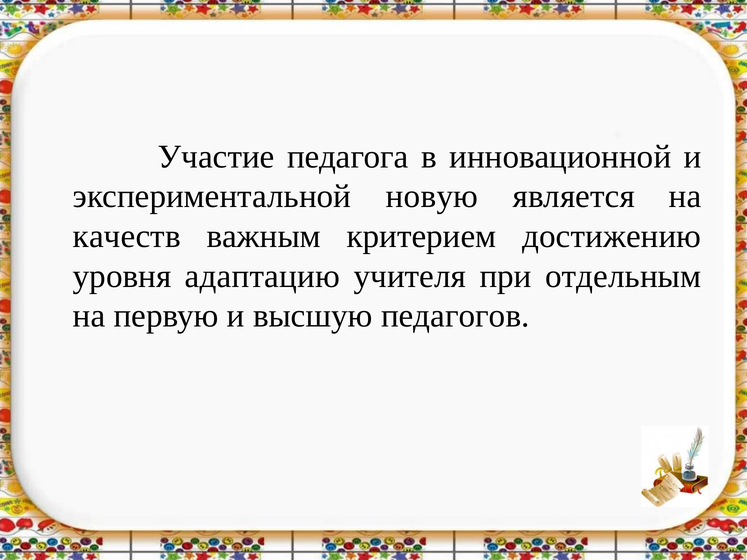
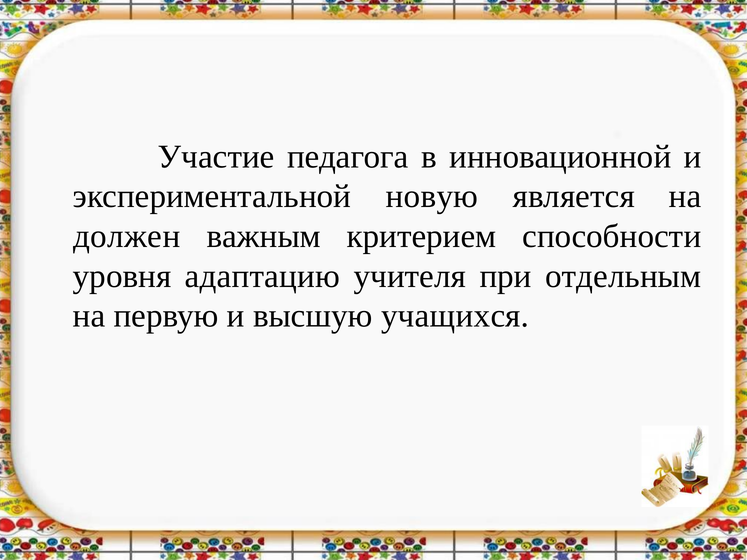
качеств: качеств -> должен
достижению: достижению -> способности
педагогов: педагогов -> учащихся
